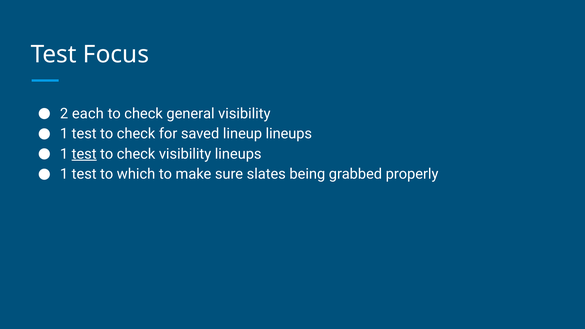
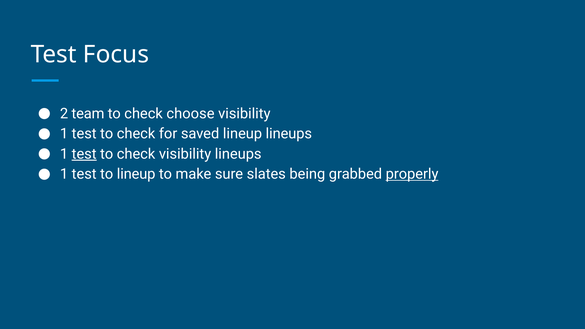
each: each -> team
general: general -> choose
to which: which -> lineup
properly underline: none -> present
